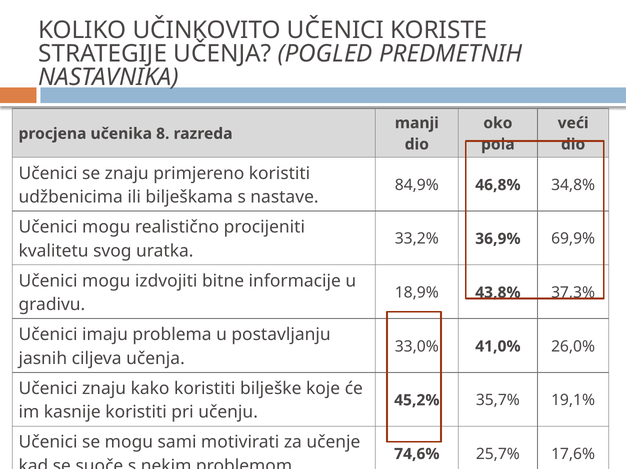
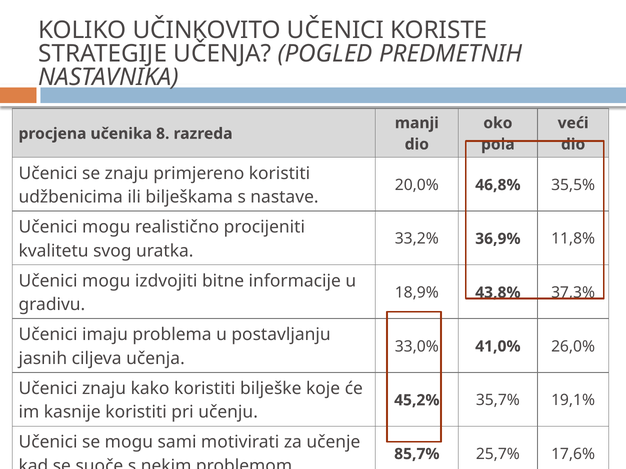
84,9%: 84,9% -> 20,0%
34,8%: 34,8% -> 35,5%
69,9%: 69,9% -> 11,8%
74,6%: 74,6% -> 85,7%
